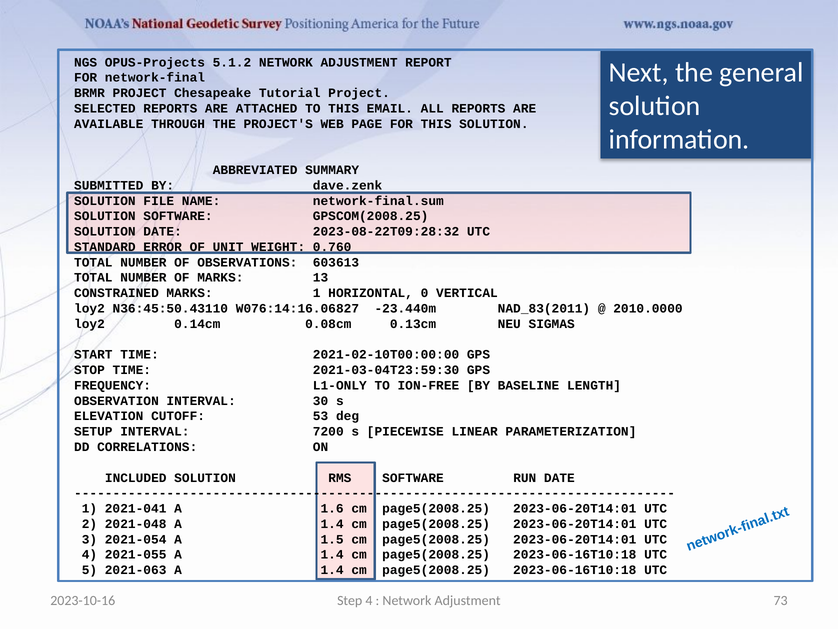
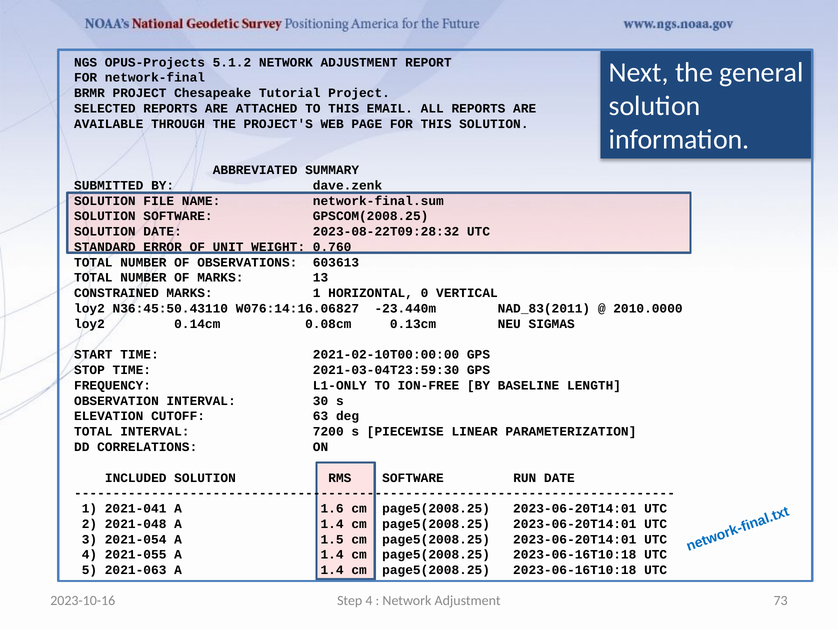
53: 53 -> 63
SETUP at (93, 431): SETUP -> TOTAL
